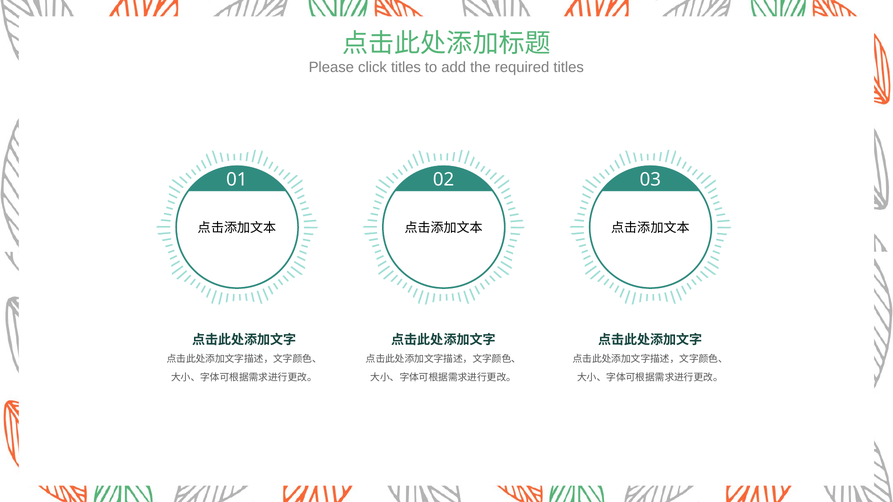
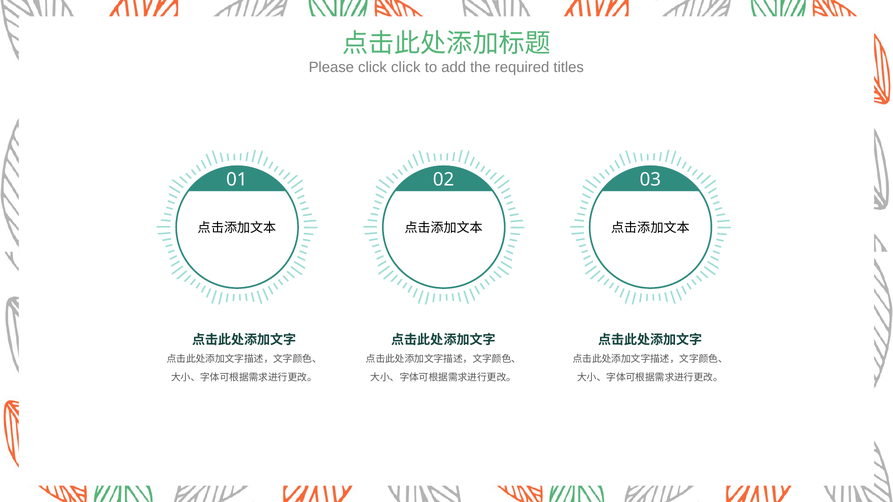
click titles: titles -> click
